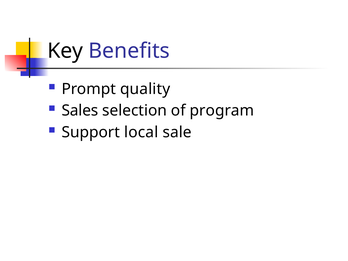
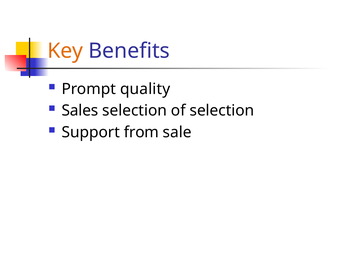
Key colour: black -> orange
of program: program -> selection
local: local -> from
